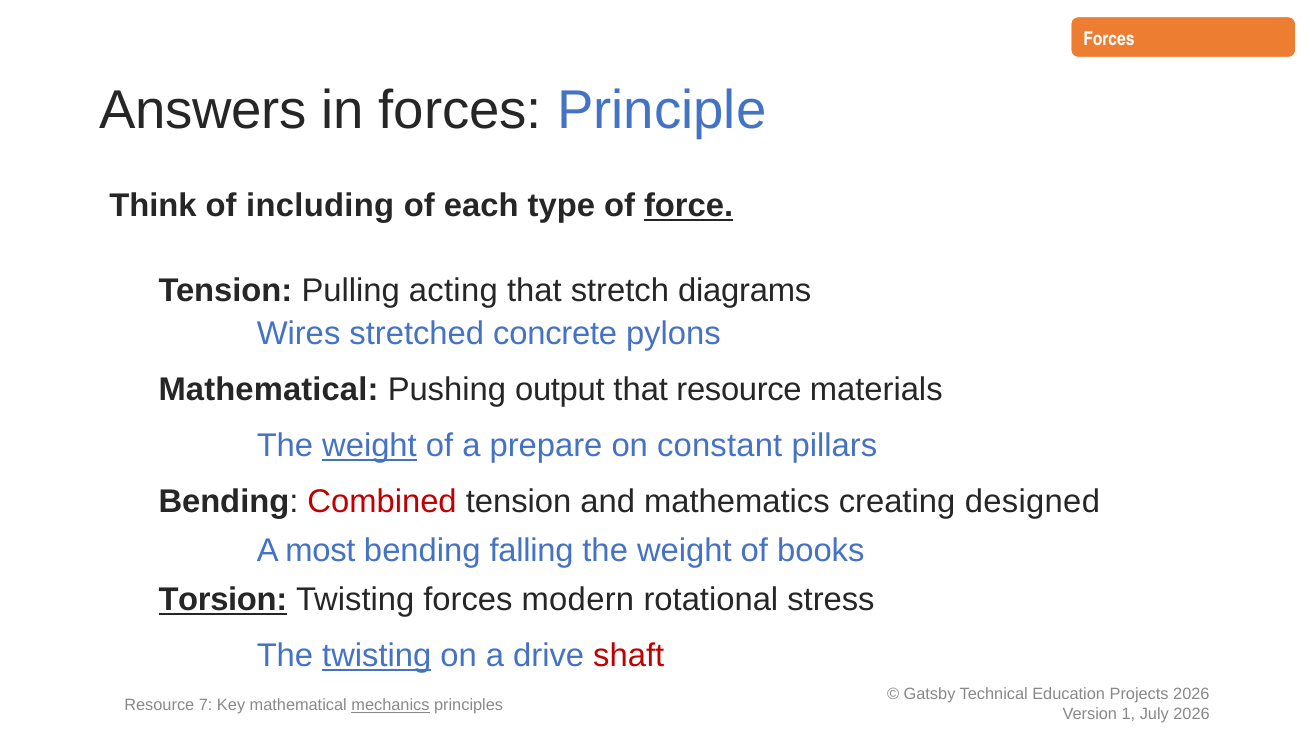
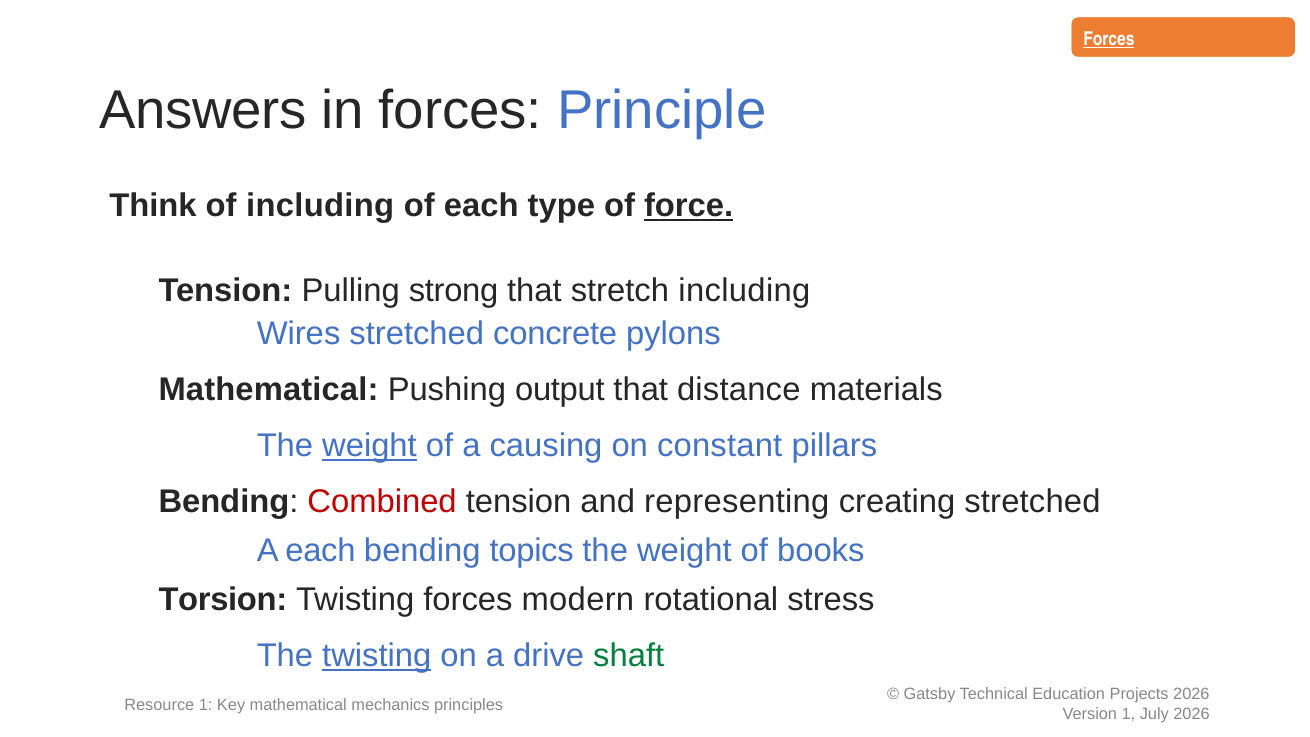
Forces at (1109, 39) underline: none -> present
acting: acting -> strong
stretch diagrams: diagrams -> including
that resource: resource -> distance
prepare: prepare -> causing
mathematics: mathematics -> representing
creating designed: designed -> stretched
A most: most -> each
falling: falling -> topics
Torsion underline: present -> none
shaft colour: red -> green
Resource 7: 7 -> 1
mechanics underline: present -> none
